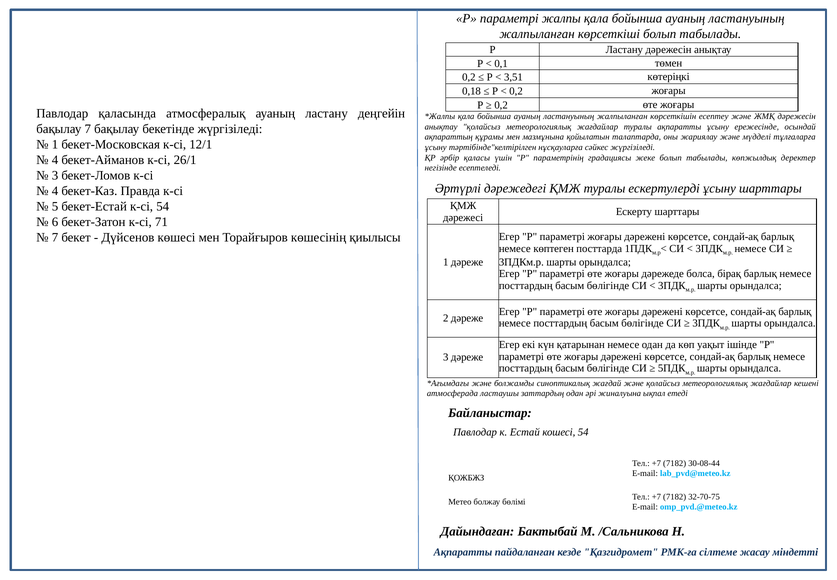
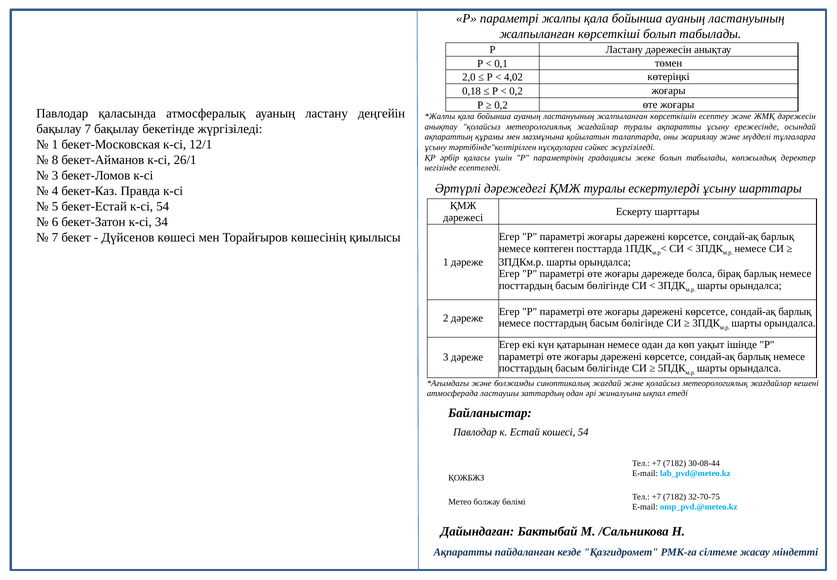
0,2 at (469, 77): 0,2 -> 2,0
3,51: 3,51 -> 4,02
4 at (55, 160): 4 -> 8
71: 71 -> 34
